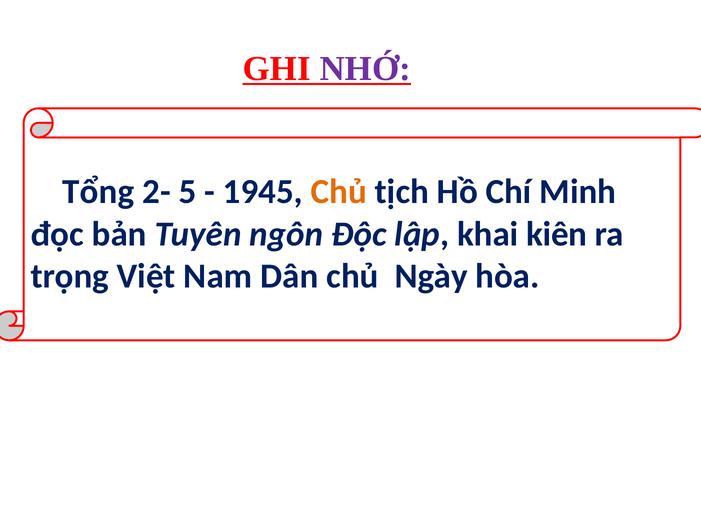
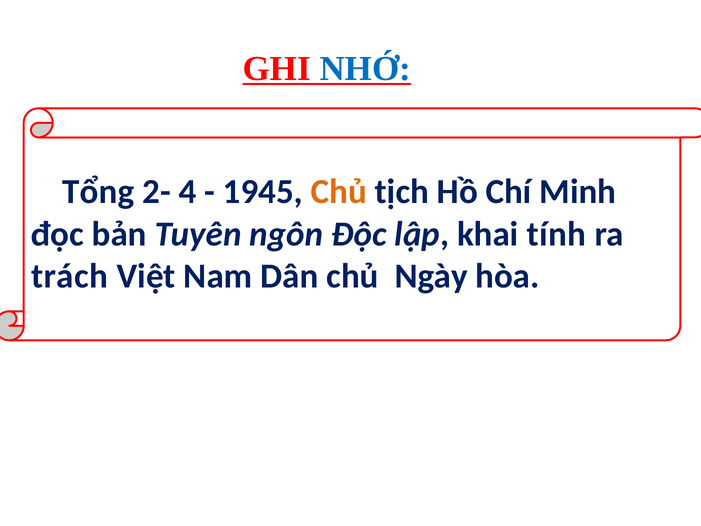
NHỚ colour: purple -> blue
5: 5 -> 4
kiên: kiên -> tính
trọng: trọng -> trách
